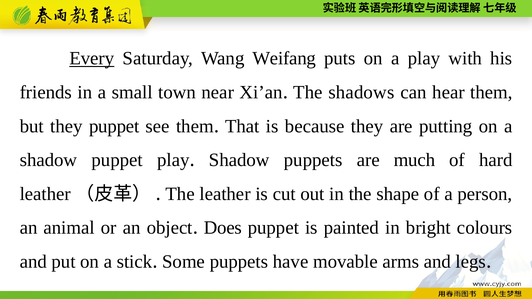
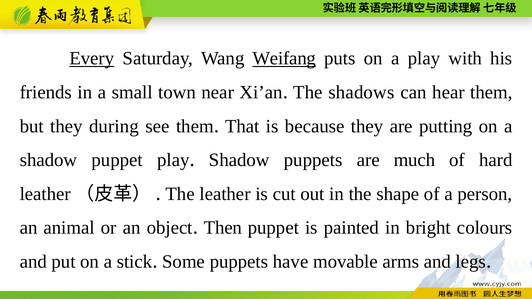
Weifang underline: none -> present
they puppet: puppet -> during
Does: Does -> Then
